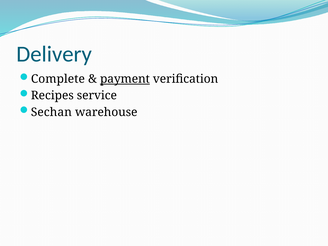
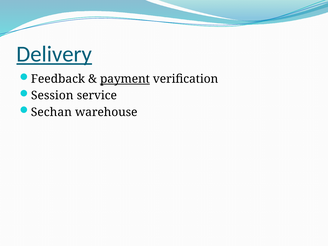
Delivery underline: none -> present
Complete: Complete -> Feedback
Recipes: Recipes -> Session
